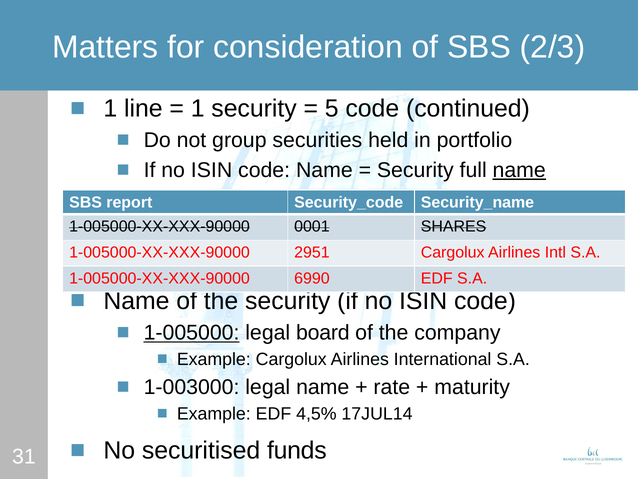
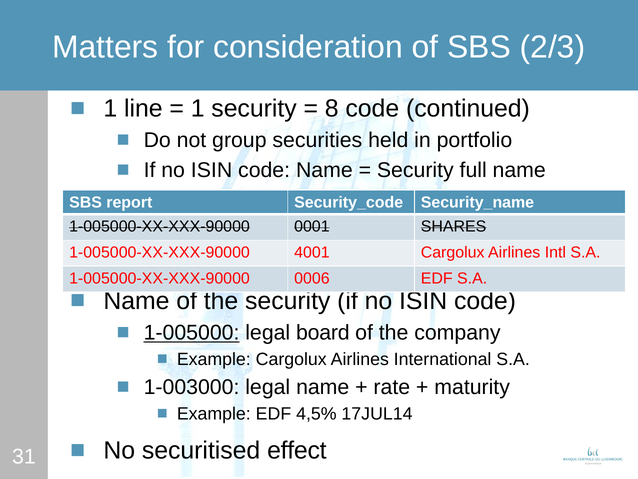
5: 5 -> 8
name at (519, 170) underline: present -> none
2951: 2951 -> 4001
6990: 6990 -> 0006
funds: funds -> effect
